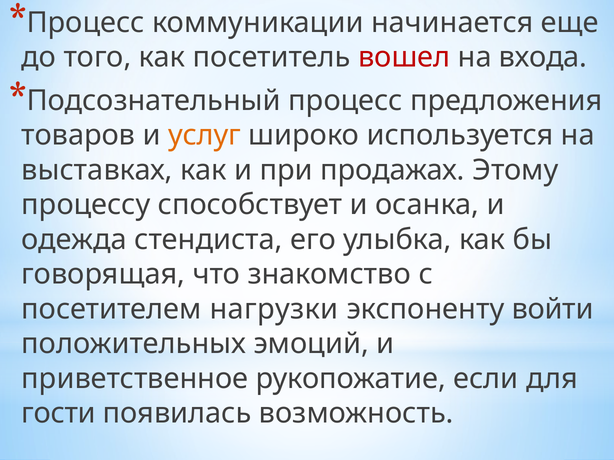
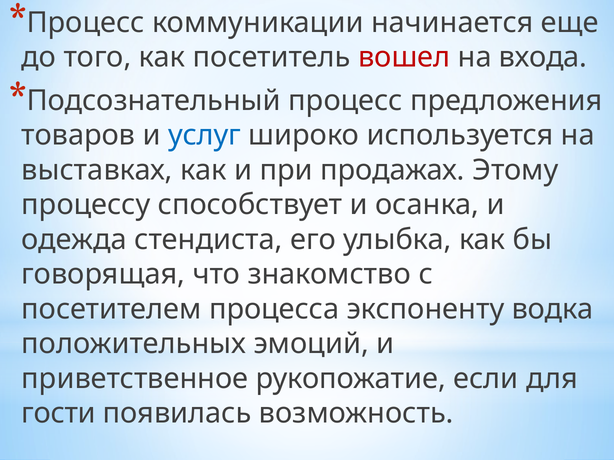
услуг colour: orange -> blue
нагрузки: нагрузки -> процесса
войти: войти -> водка
